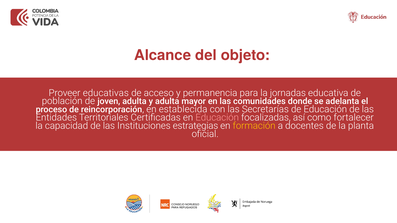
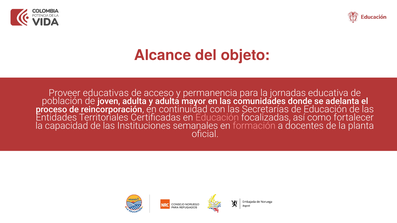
establecida: establecida -> continuidad
estrategias: estrategias -> semanales
formación colour: yellow -> pink
